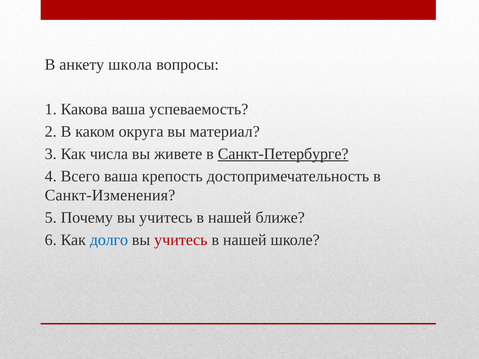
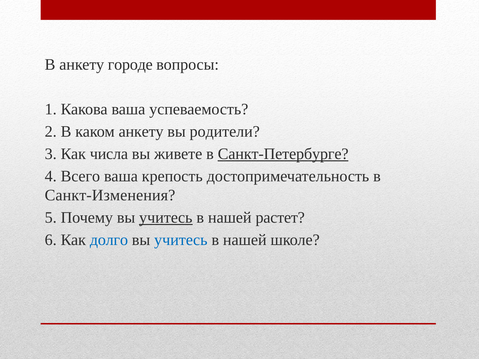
школа: школа -> городе
каком округа: округа -> анкету
материал: материал -> родители
учитесь at (166, 218) underline: none -> present
ближе: ближе -> растет
учитесь at (181, 240) colour: red -> blue
